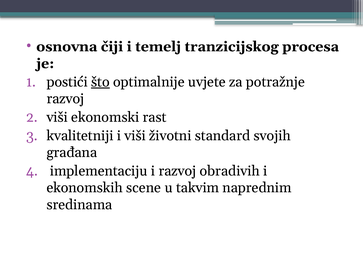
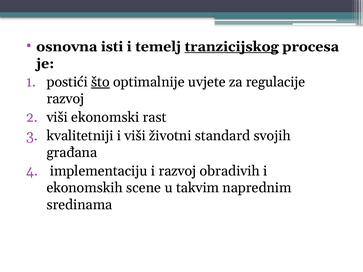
čiji: čiji -> isti
tranzicijskog underline: none -> present
potražnje: potražnje -> regulacije
